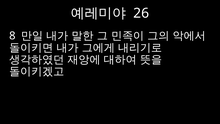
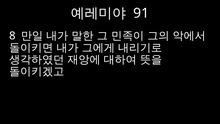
26: 26 -> 91
